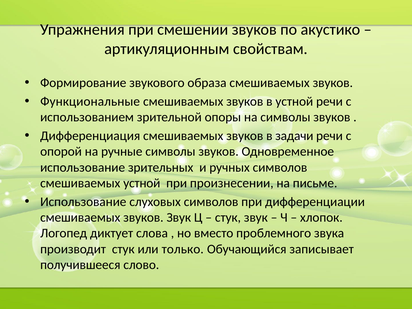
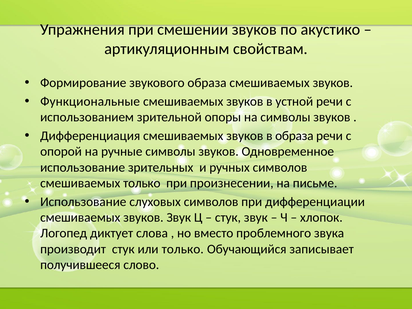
в задачи: задачи -> образа
смешиваемых устной: устной -> только
